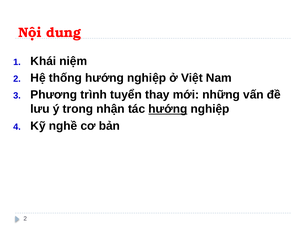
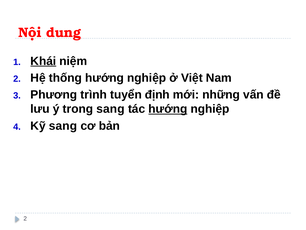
Khái underline: none -> present
thay: thay -> định
trong nhận: nhận -> sang
Kỹ nghề: nghề -> sang
